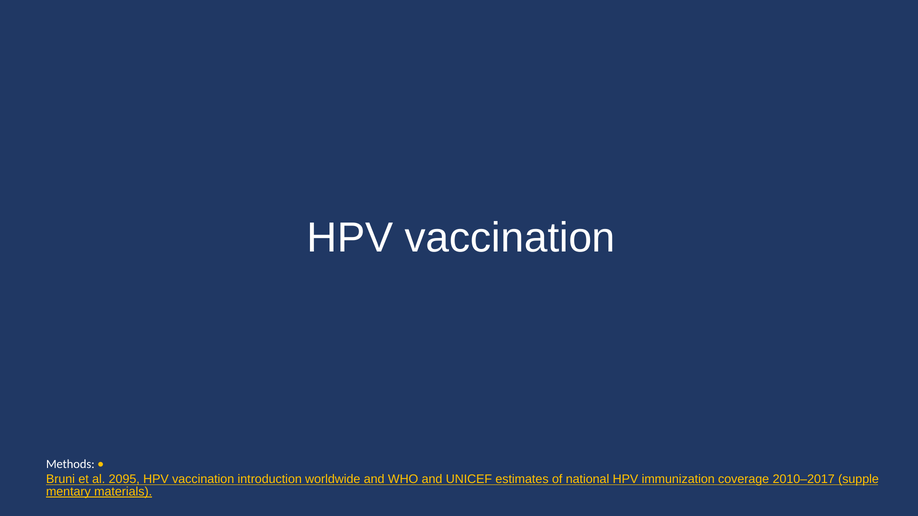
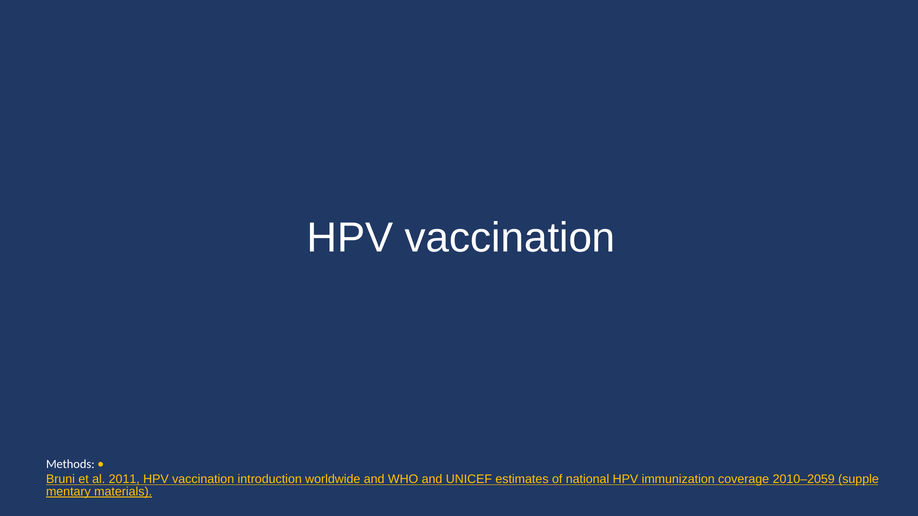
2095: 2095 -> 2011
2010–2017: 2010–2017 -> 2010–2059
